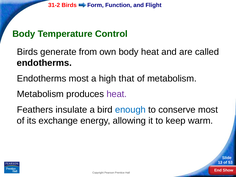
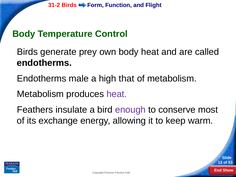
from: from -> prey
Endotherms most: most -> male
enough colour: blue -> purple
